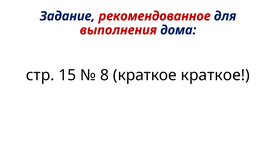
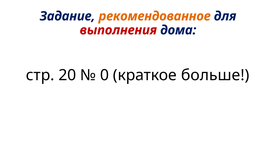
рекомендованное colour: red -> orange
15: 15 -> 20
8: 8 -> 0
краткое краткое: краткое -> больше
